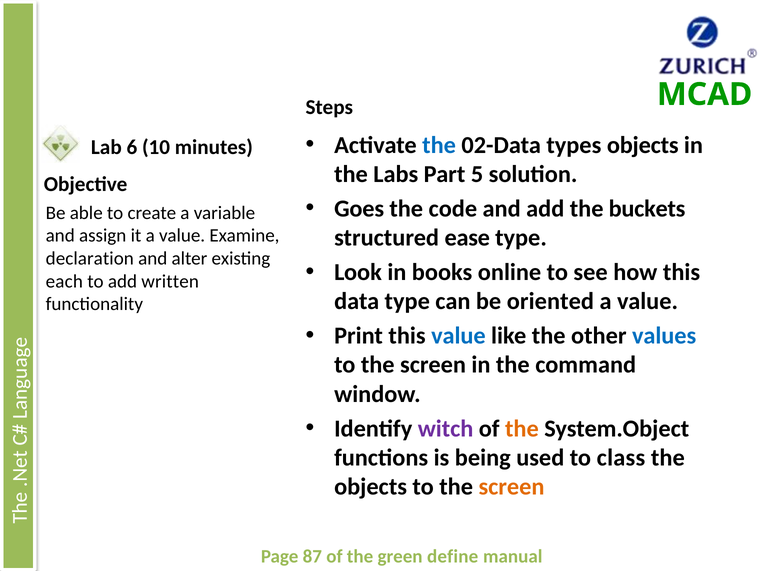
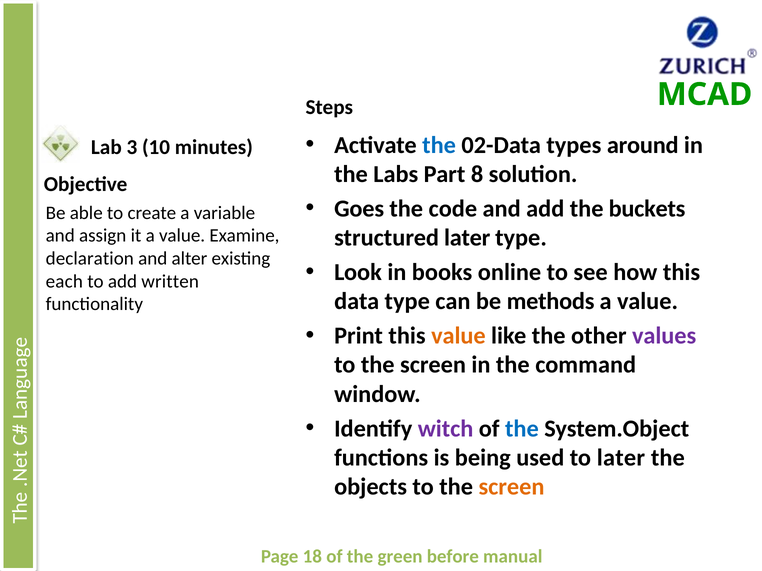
6: 6 -> 3
types objects: objects -> around
5: 5 -> 8
structured ease: ease -> later
oriented: oriented -> methods
value at (458, 336) colour: blue -> orange
values colour: blue -> purple
the at (522, 429) colour: orange -> blue
to class: class -> later
87: 87 -> 18
define: define -> before
